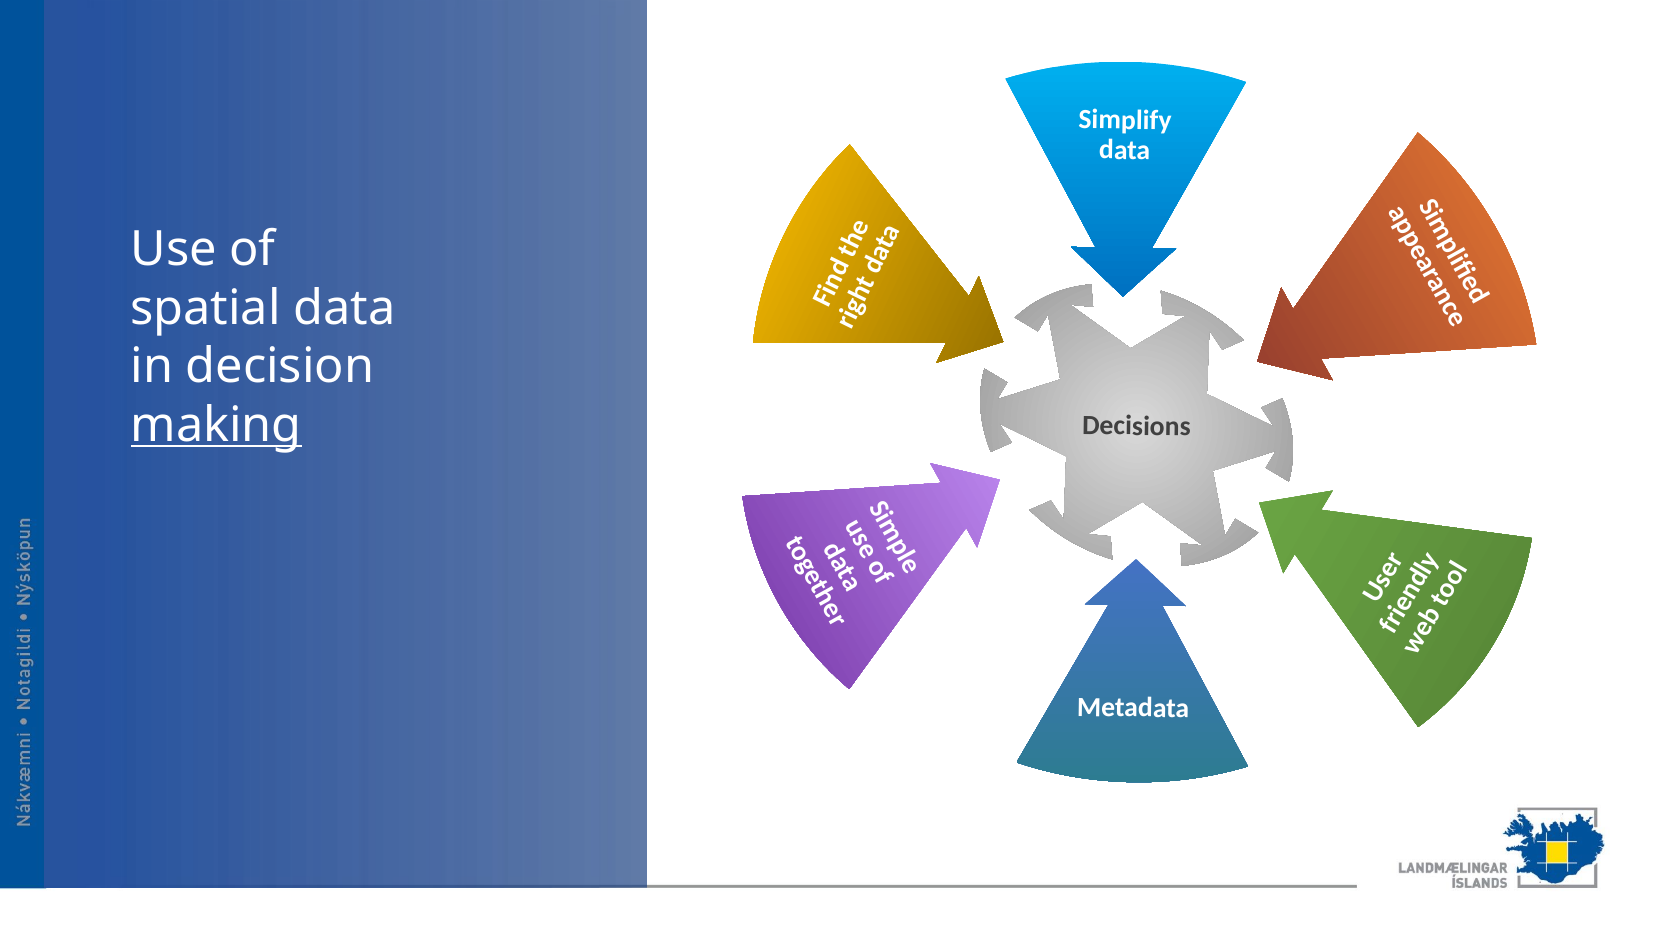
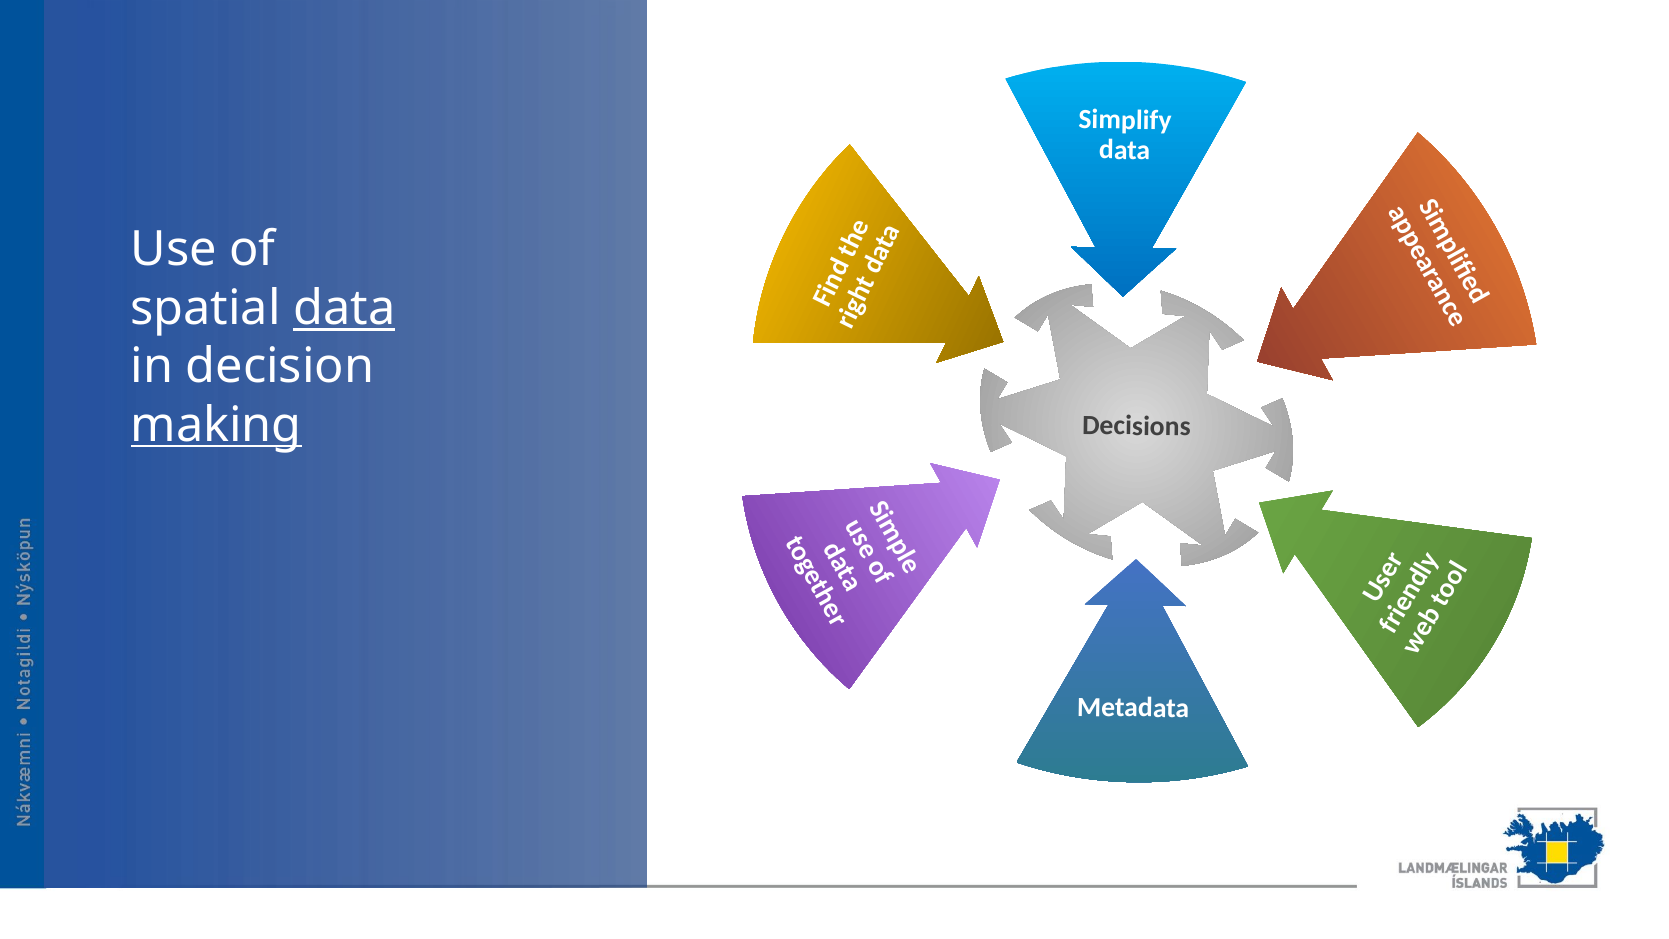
data at (344, 308) underline: none -> present
